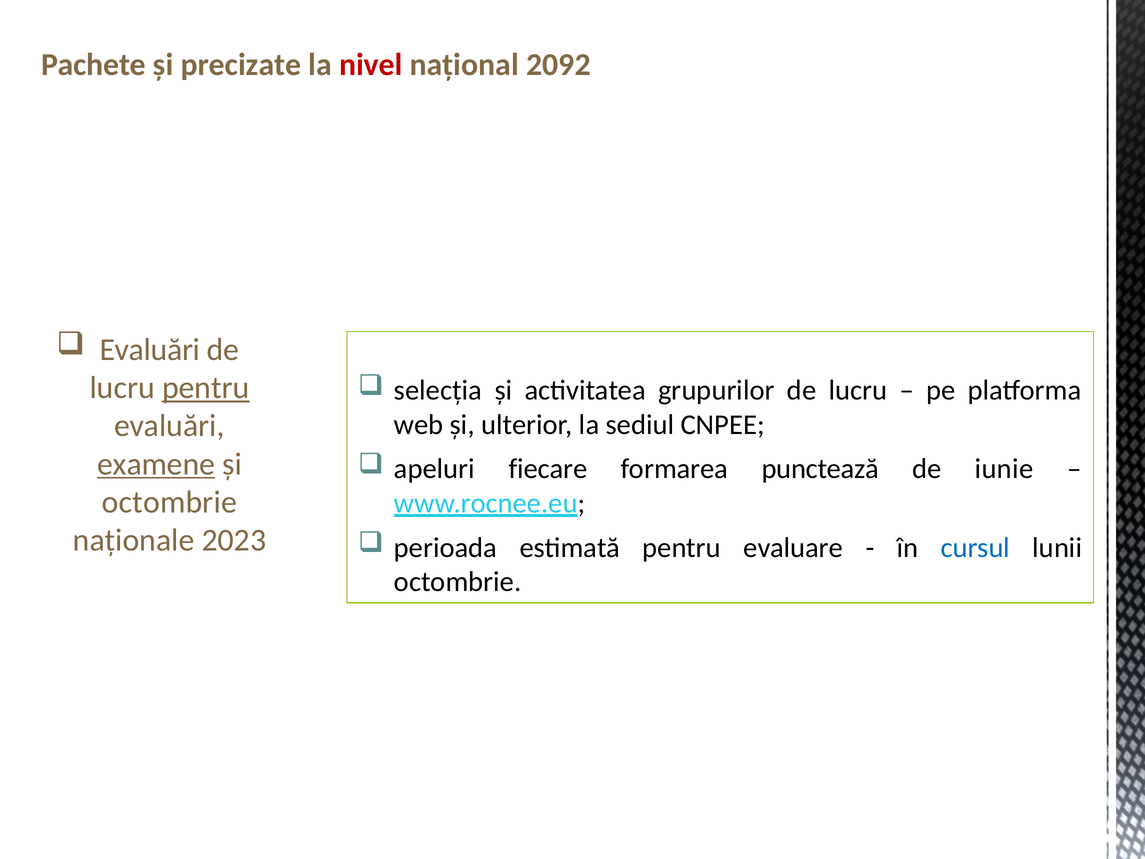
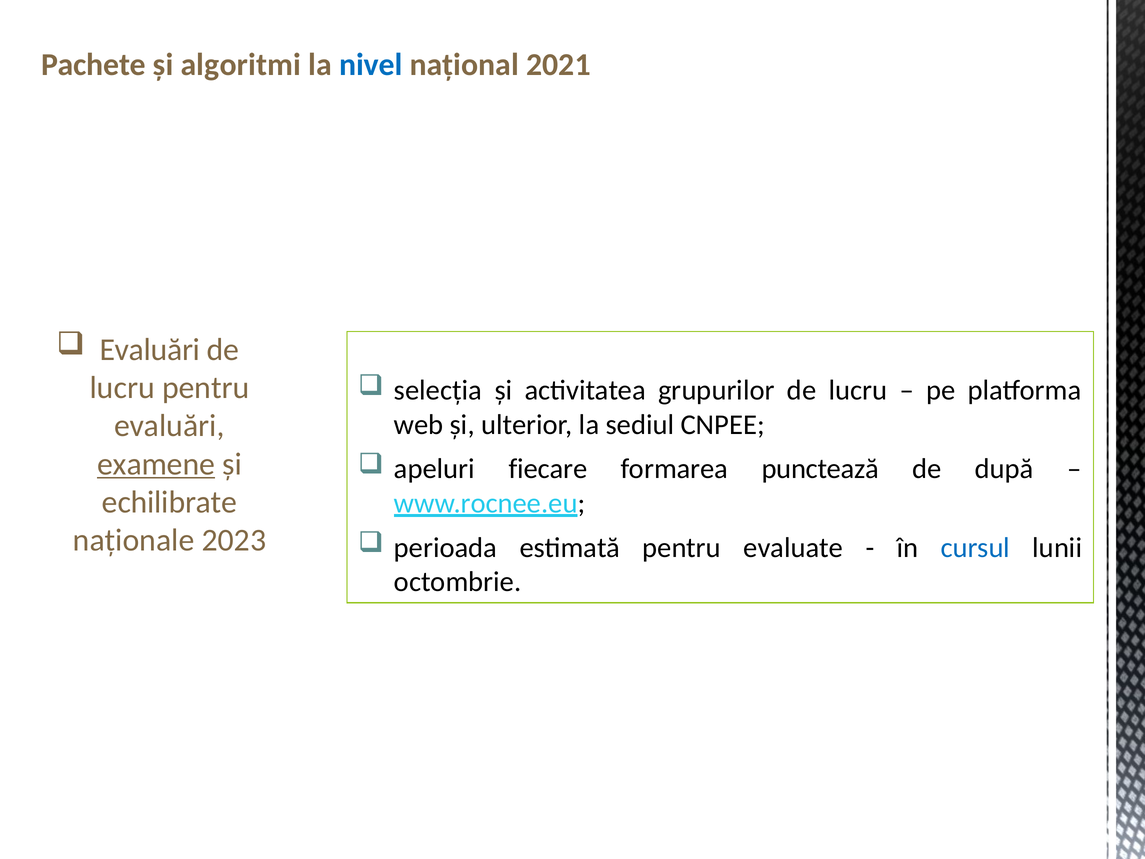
precizate: precizate -> algoritmi
nivel colour: red -> blue
2092: 2092 -> 2021
pentru at (206, 388) underline: present -> none
iunie: iunie -> după
octombrie at (169, 502): octombrie -> echilibrate
evaluare: evaluare -> evaluate
